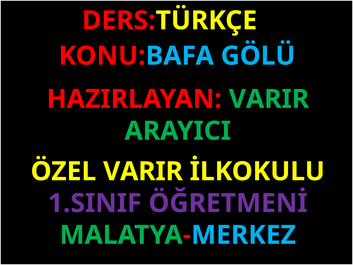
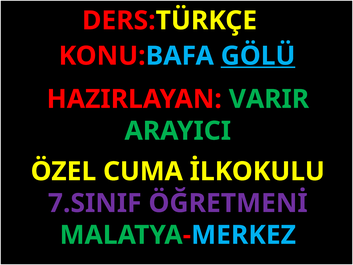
GÖLÜ underline: none -> present
ÖZEL VARIR: VARIR -> CUMA
1.SINIF: 1.SINIF -> 7.SINIF
